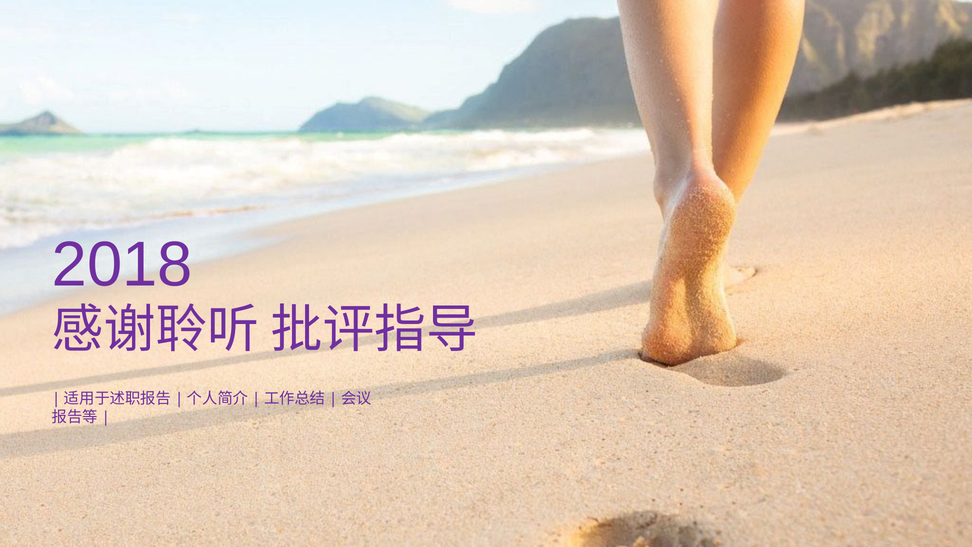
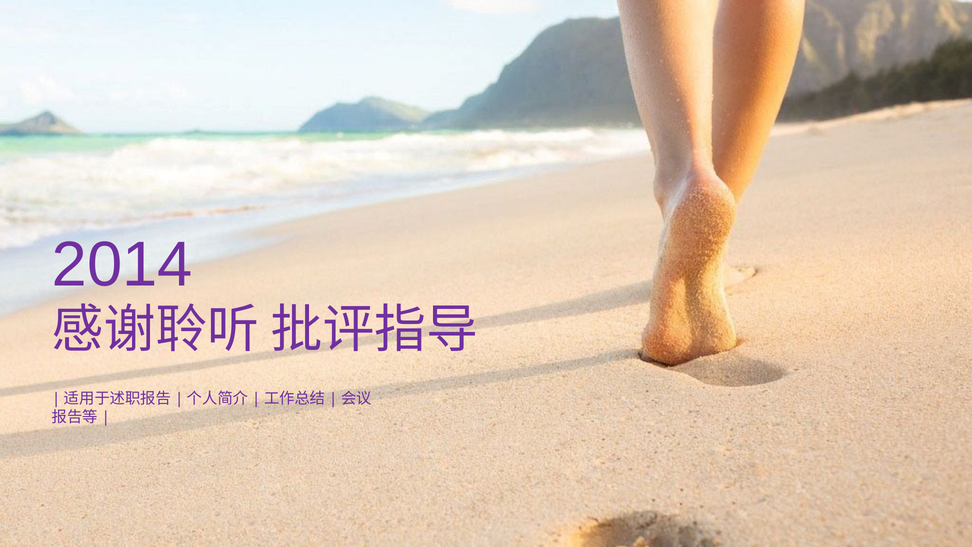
2018: 2018 -> 2014
